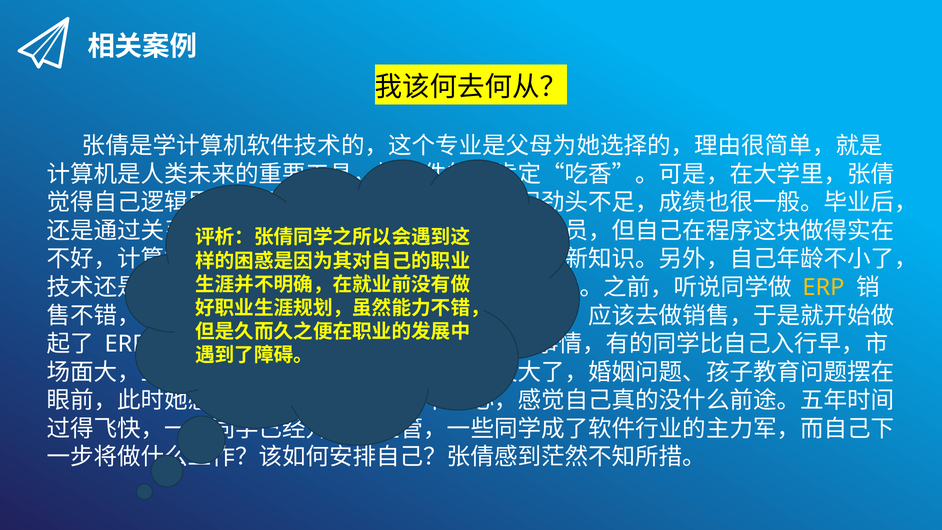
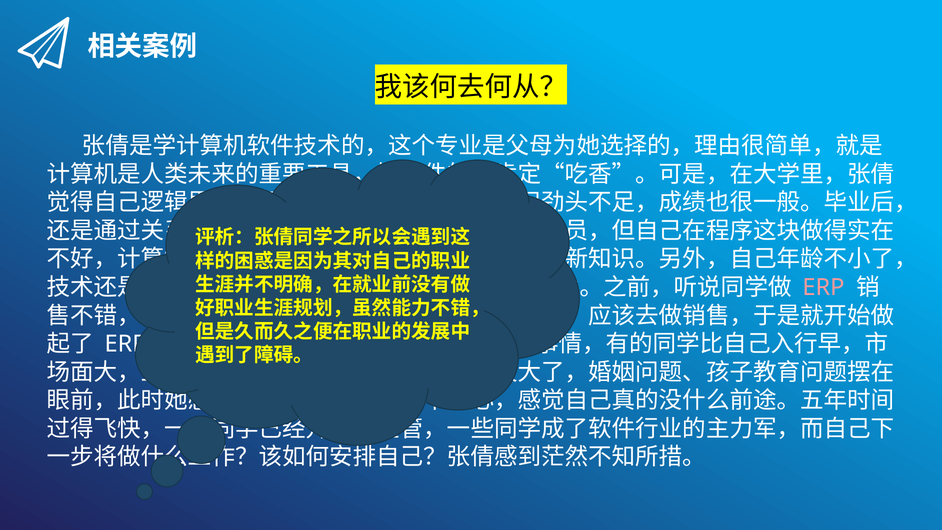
ERP at (823, 287) colour: yellow -> pink
